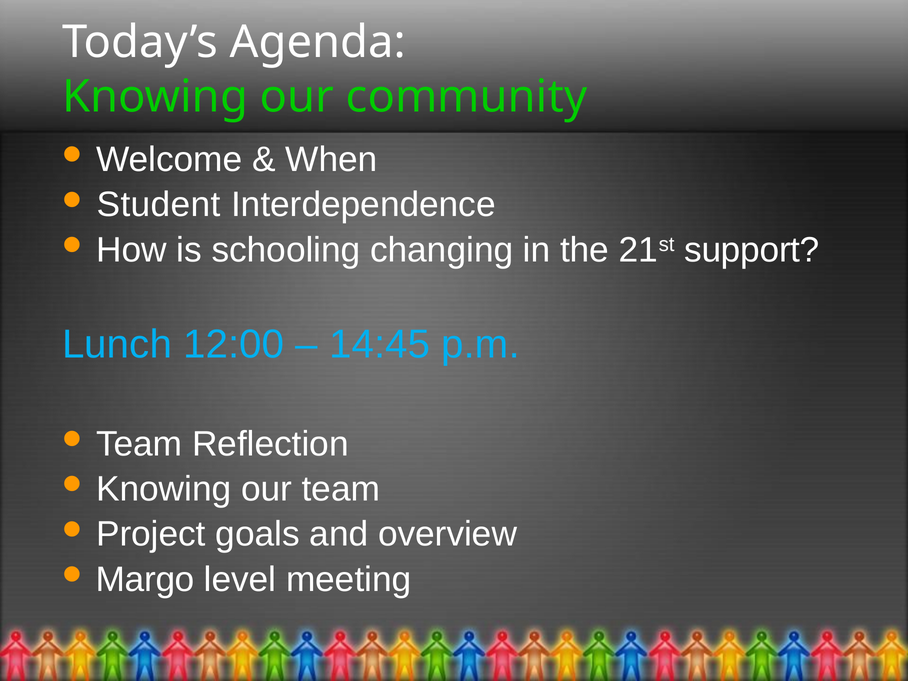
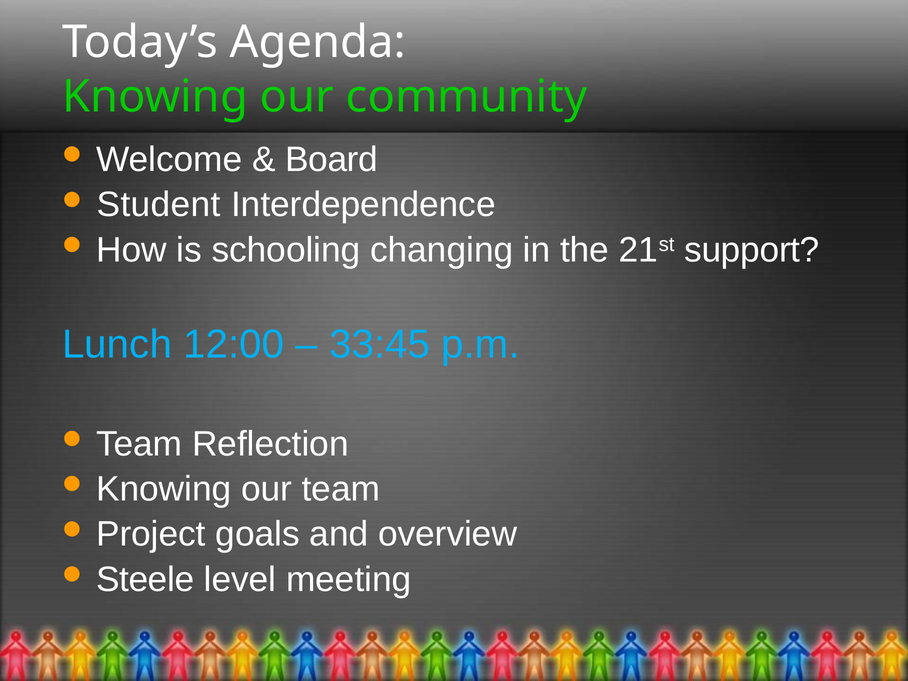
When: When -> Board
14:45: 14:45 -> 33:45
Margo: Margo -> Steele
